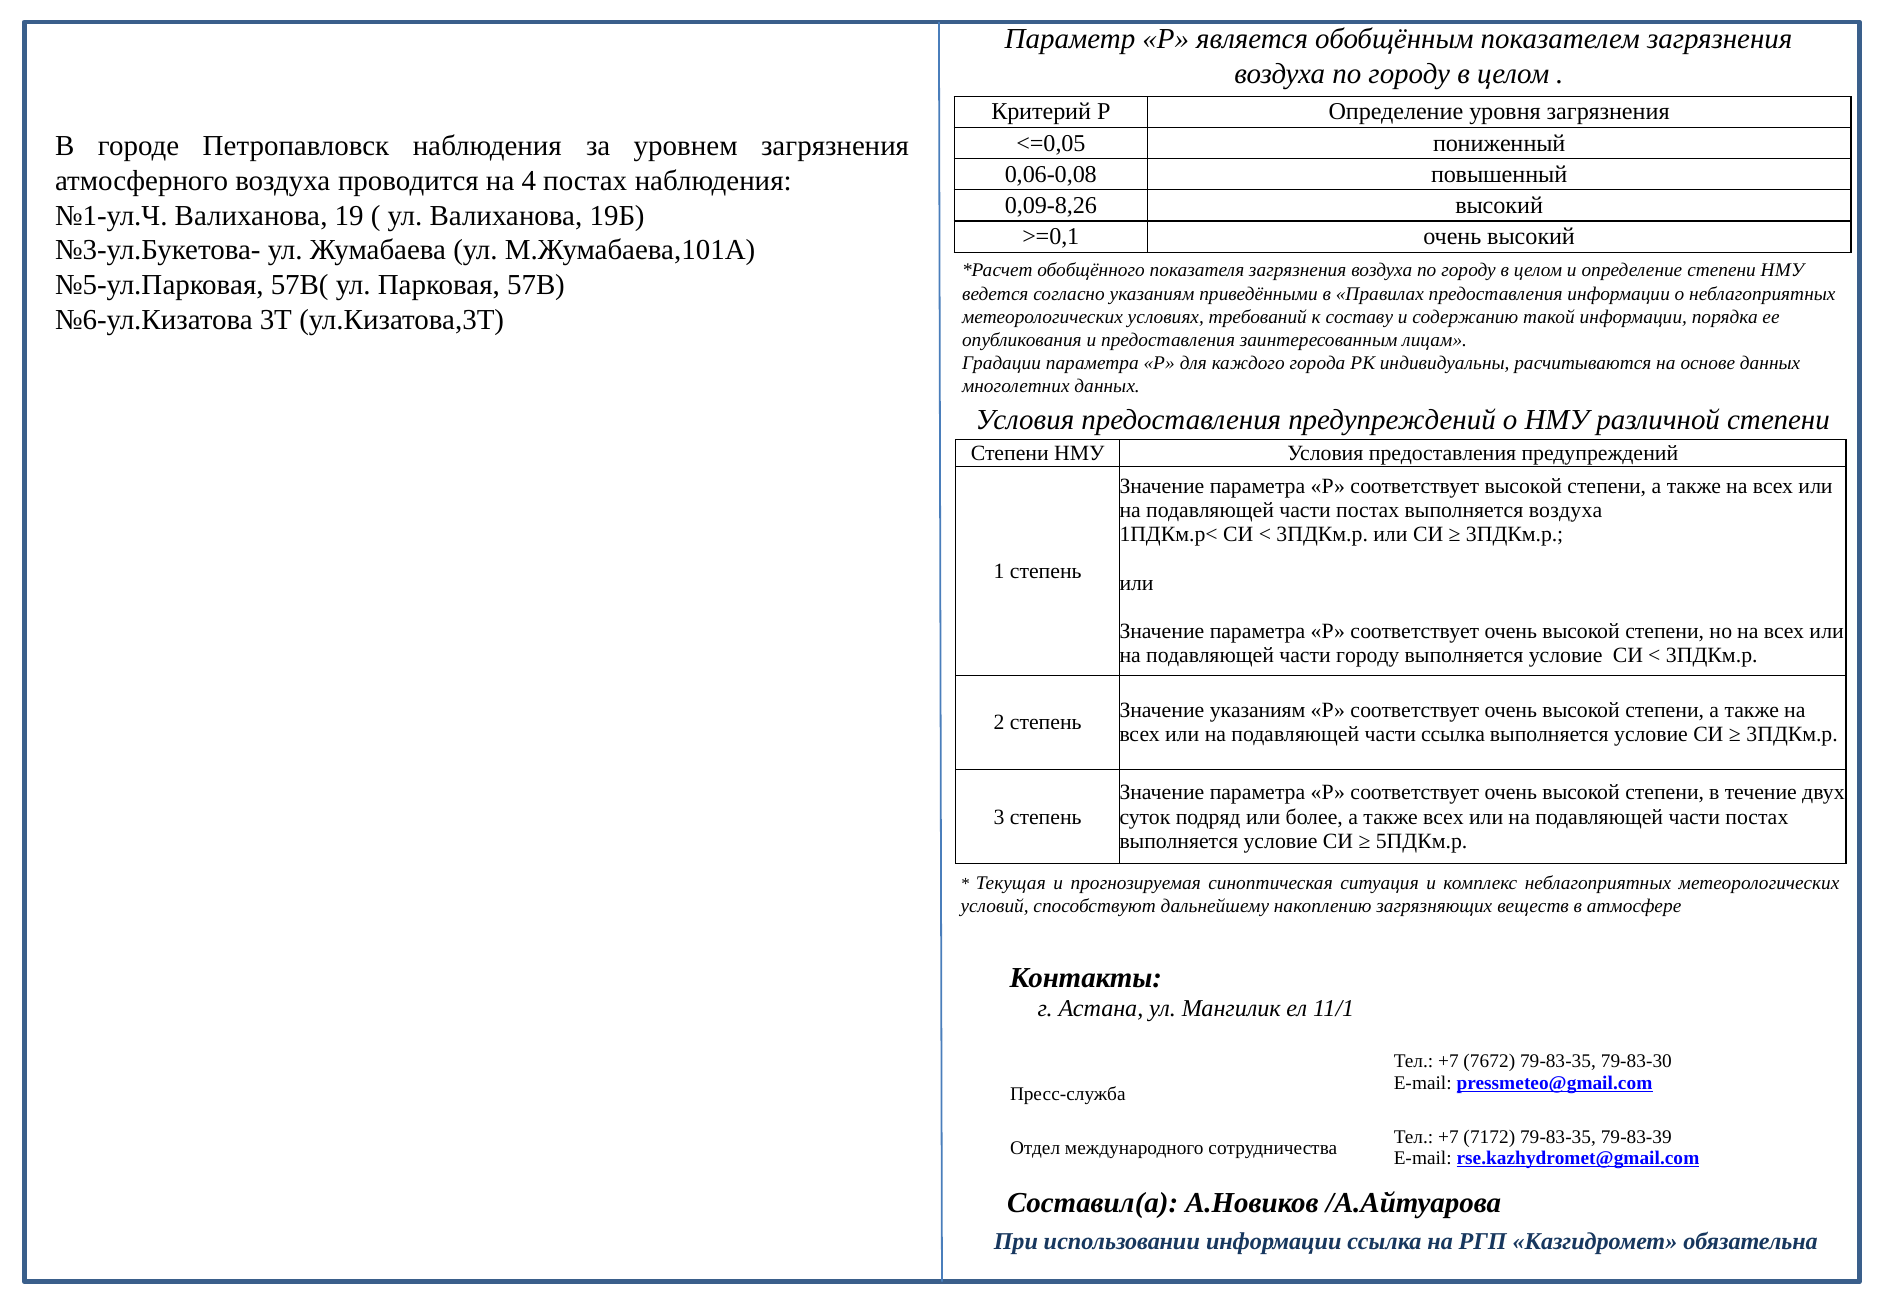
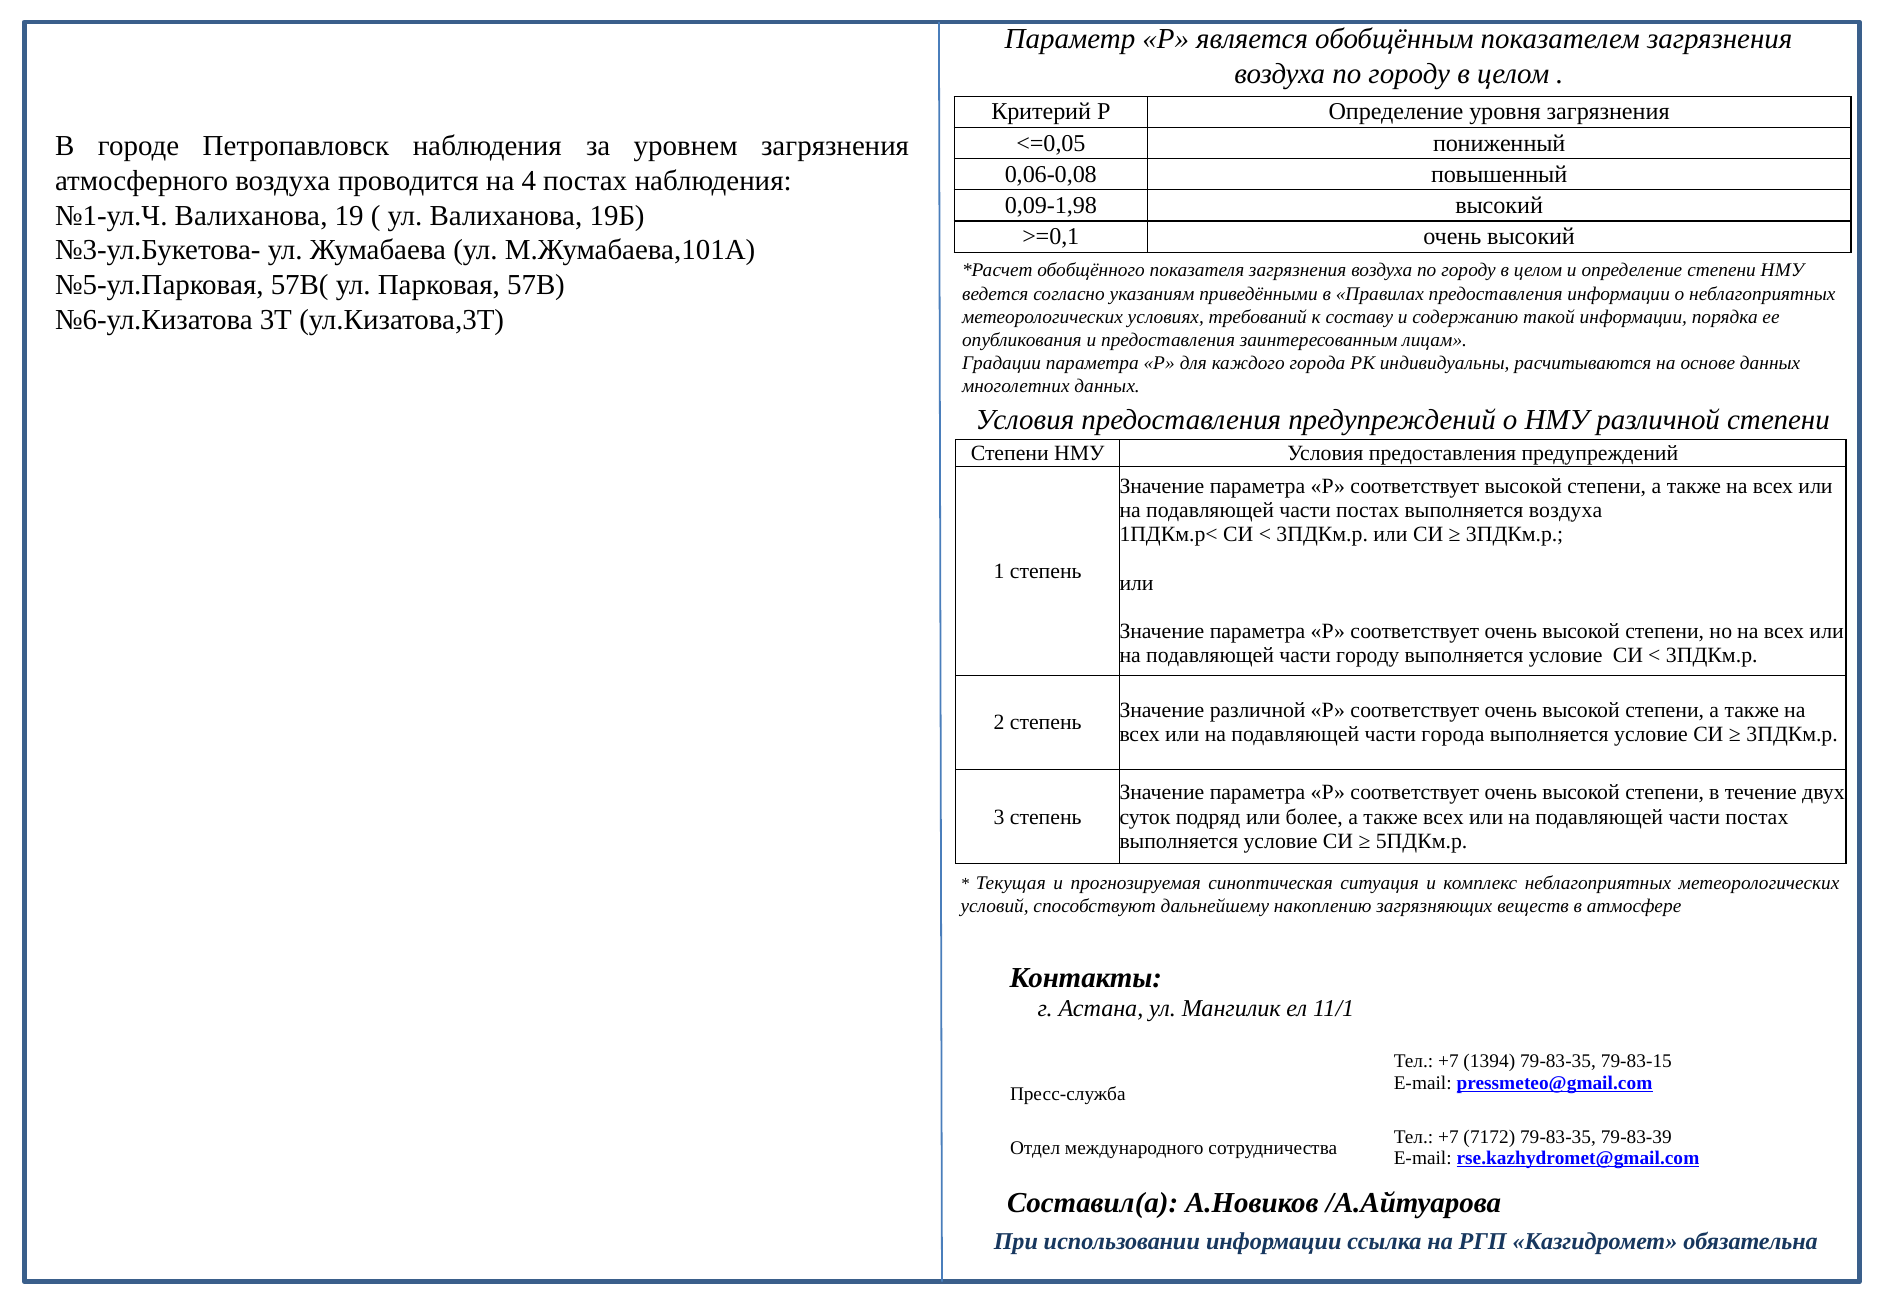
0,09-8,26: 0,09-8,26 -> 0,09-1,98
Значение указаниям: указаниям -> различной
части ссылка: ссылка -> города
7672: 7672 -> 1394
79-83-30: 79-83-30 -> 79-83-15
